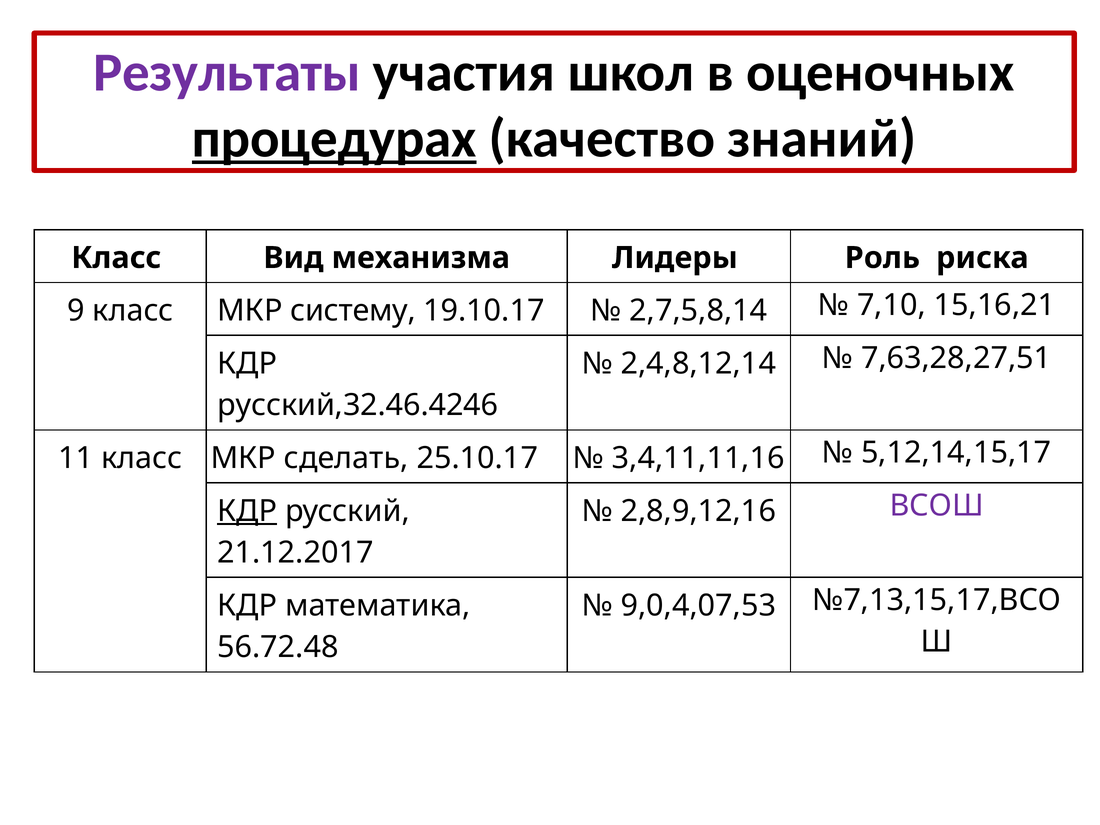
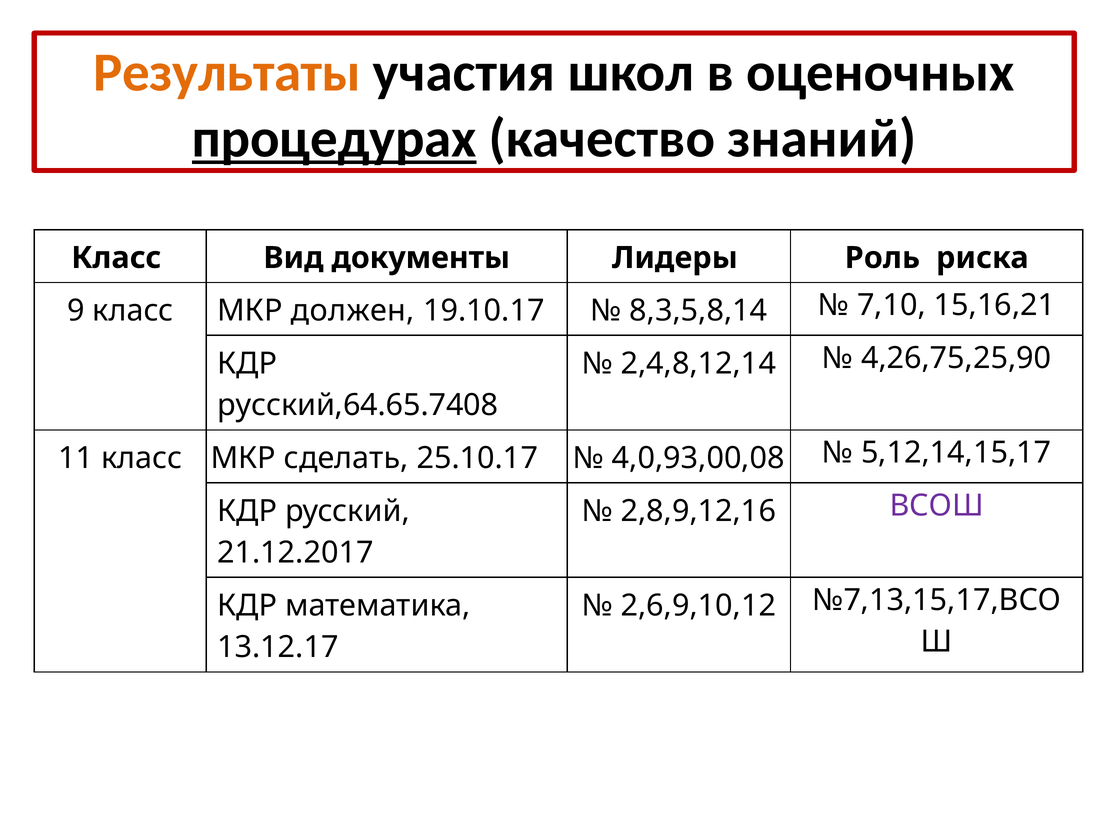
Результаты colour: purple -> orange
механизма: механизма -> документы
систему: систему -> должен
2,7,5,8,14: 2,7,5,8,14 -> 8,3,5,8,14
7,63,28,27,51: 7,63,28,27,51 -> 4,26,75,25,90
русский,32.46.4246: русский,32.46.4246 -> русский,64.65.7408
3,4,11,11,16: 3,4,11,11,16 -> 4,0,93,00,08
КДР at (247, 511) underline: present -> none
9,0,4,07,53: 9,0,4,07,53 -> 2,6,9,10,12
56.72.48: 56.72.48 -> 13.12.17
